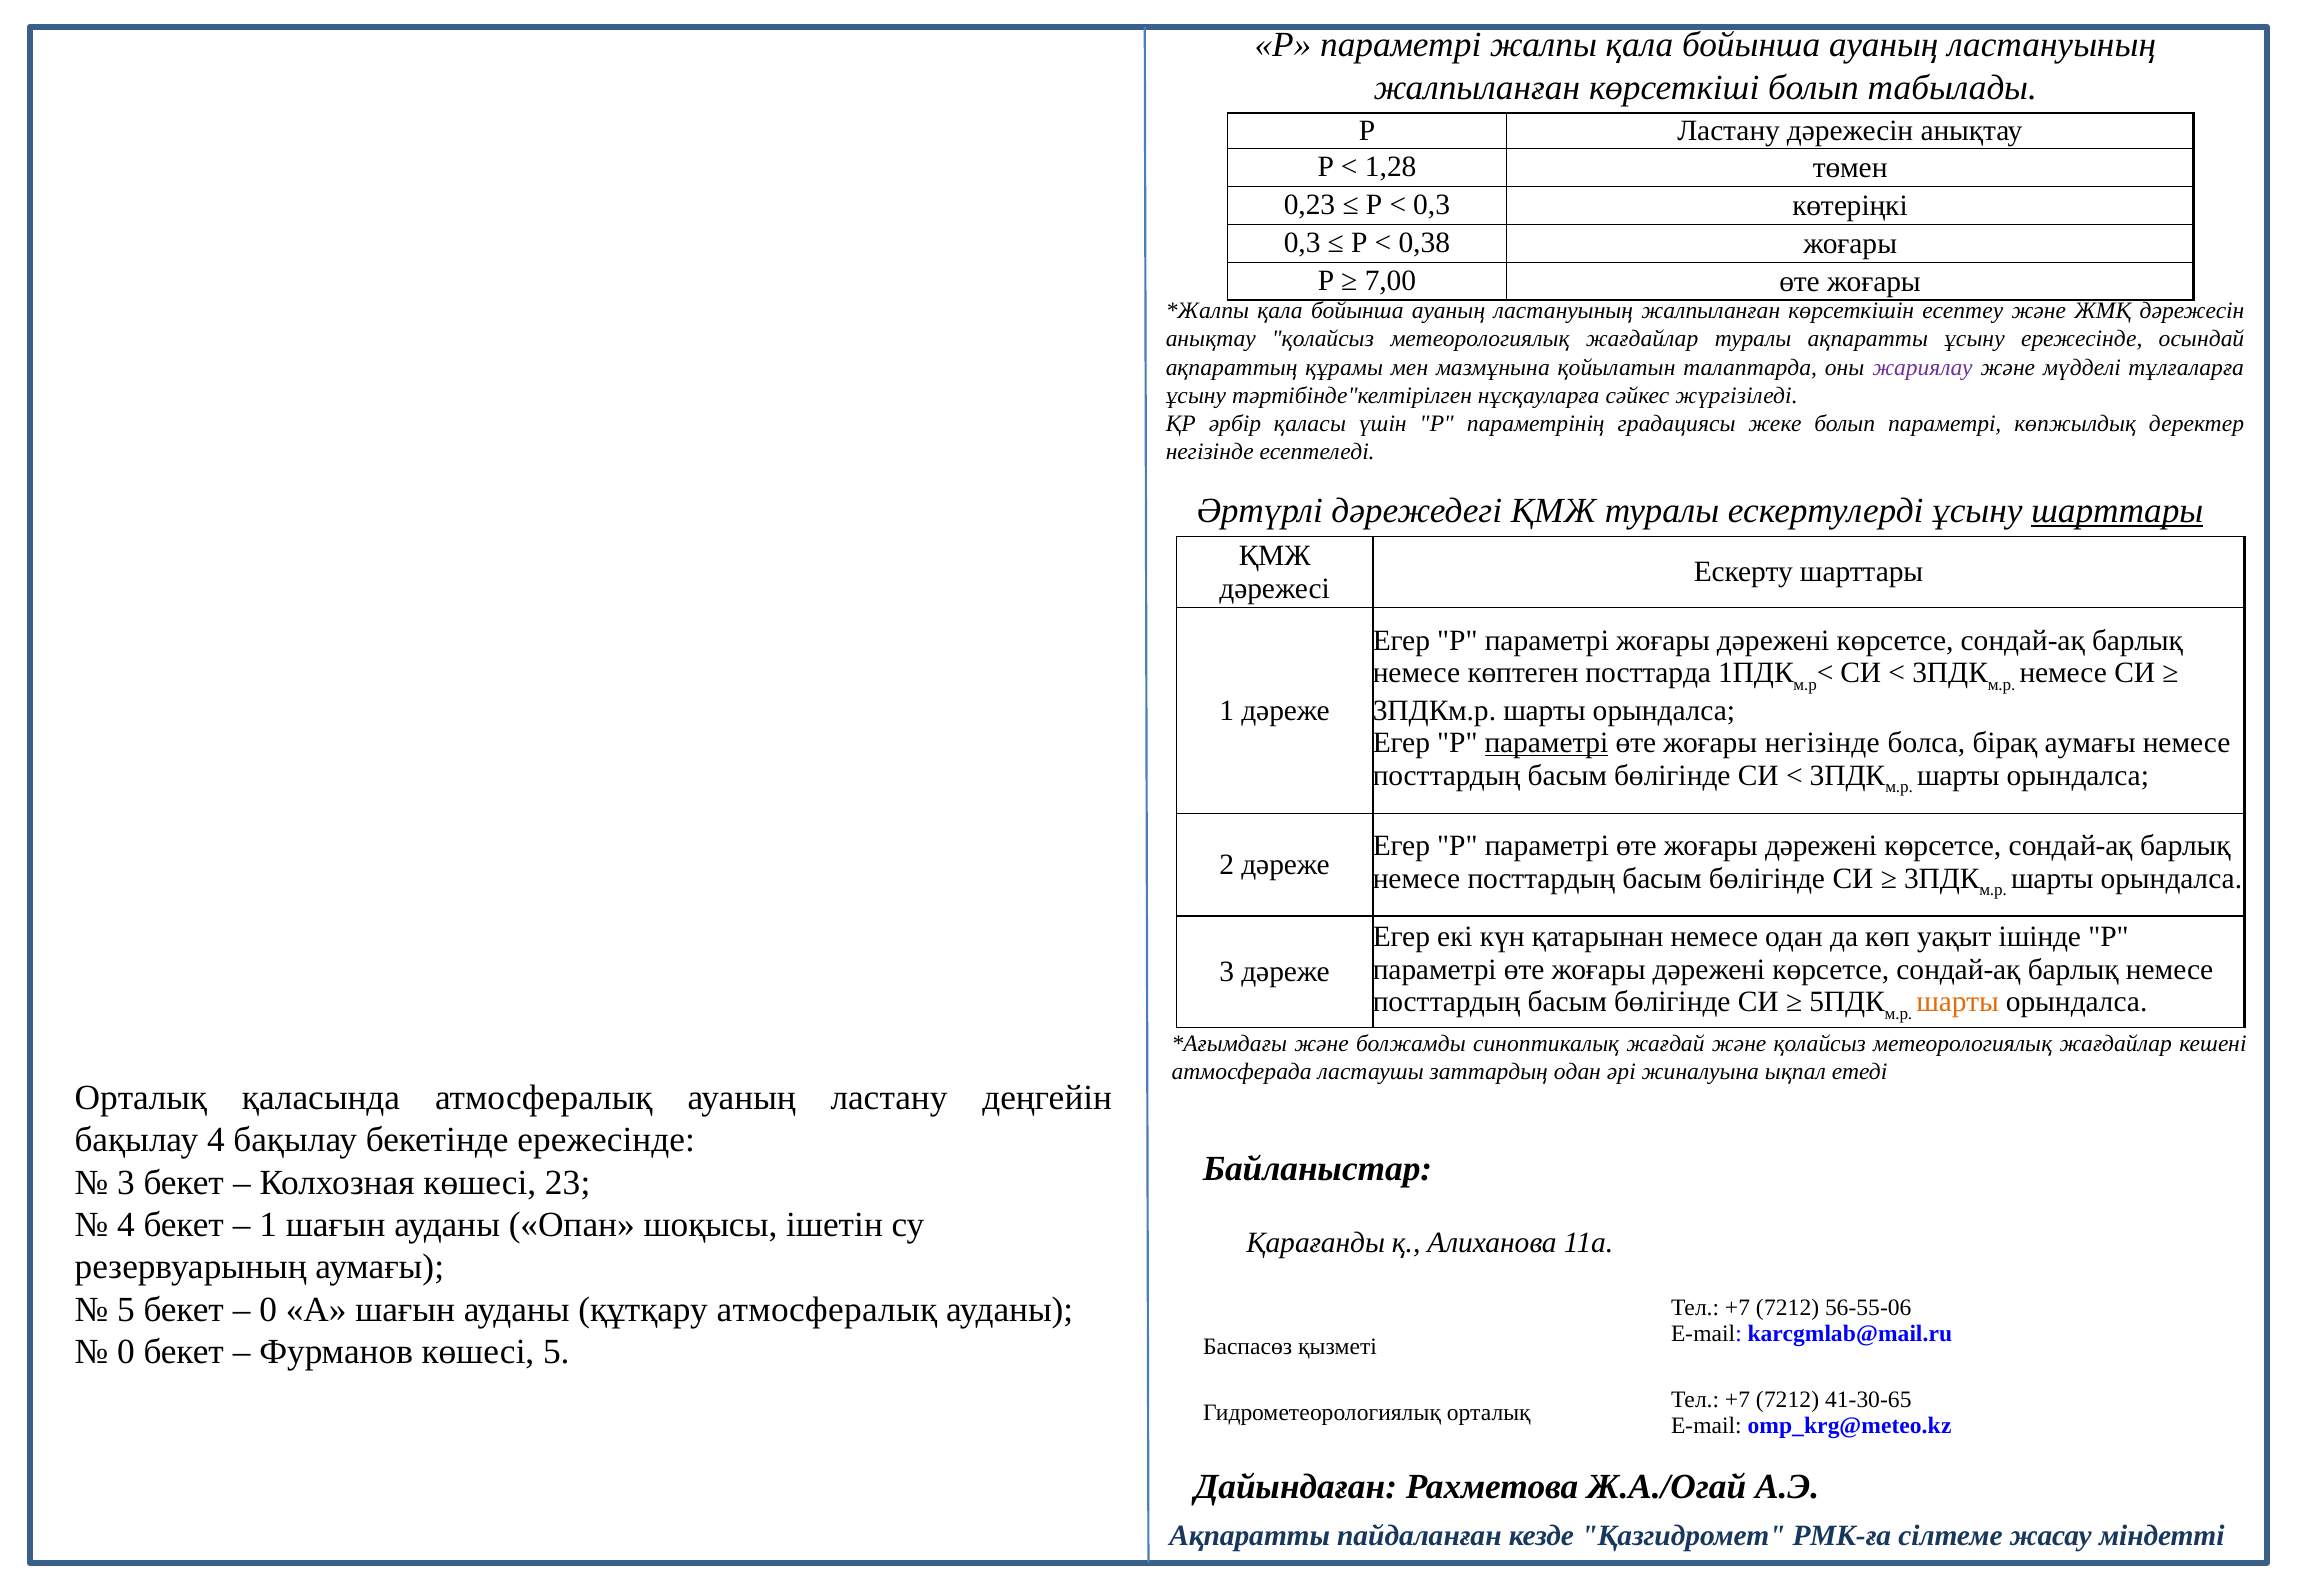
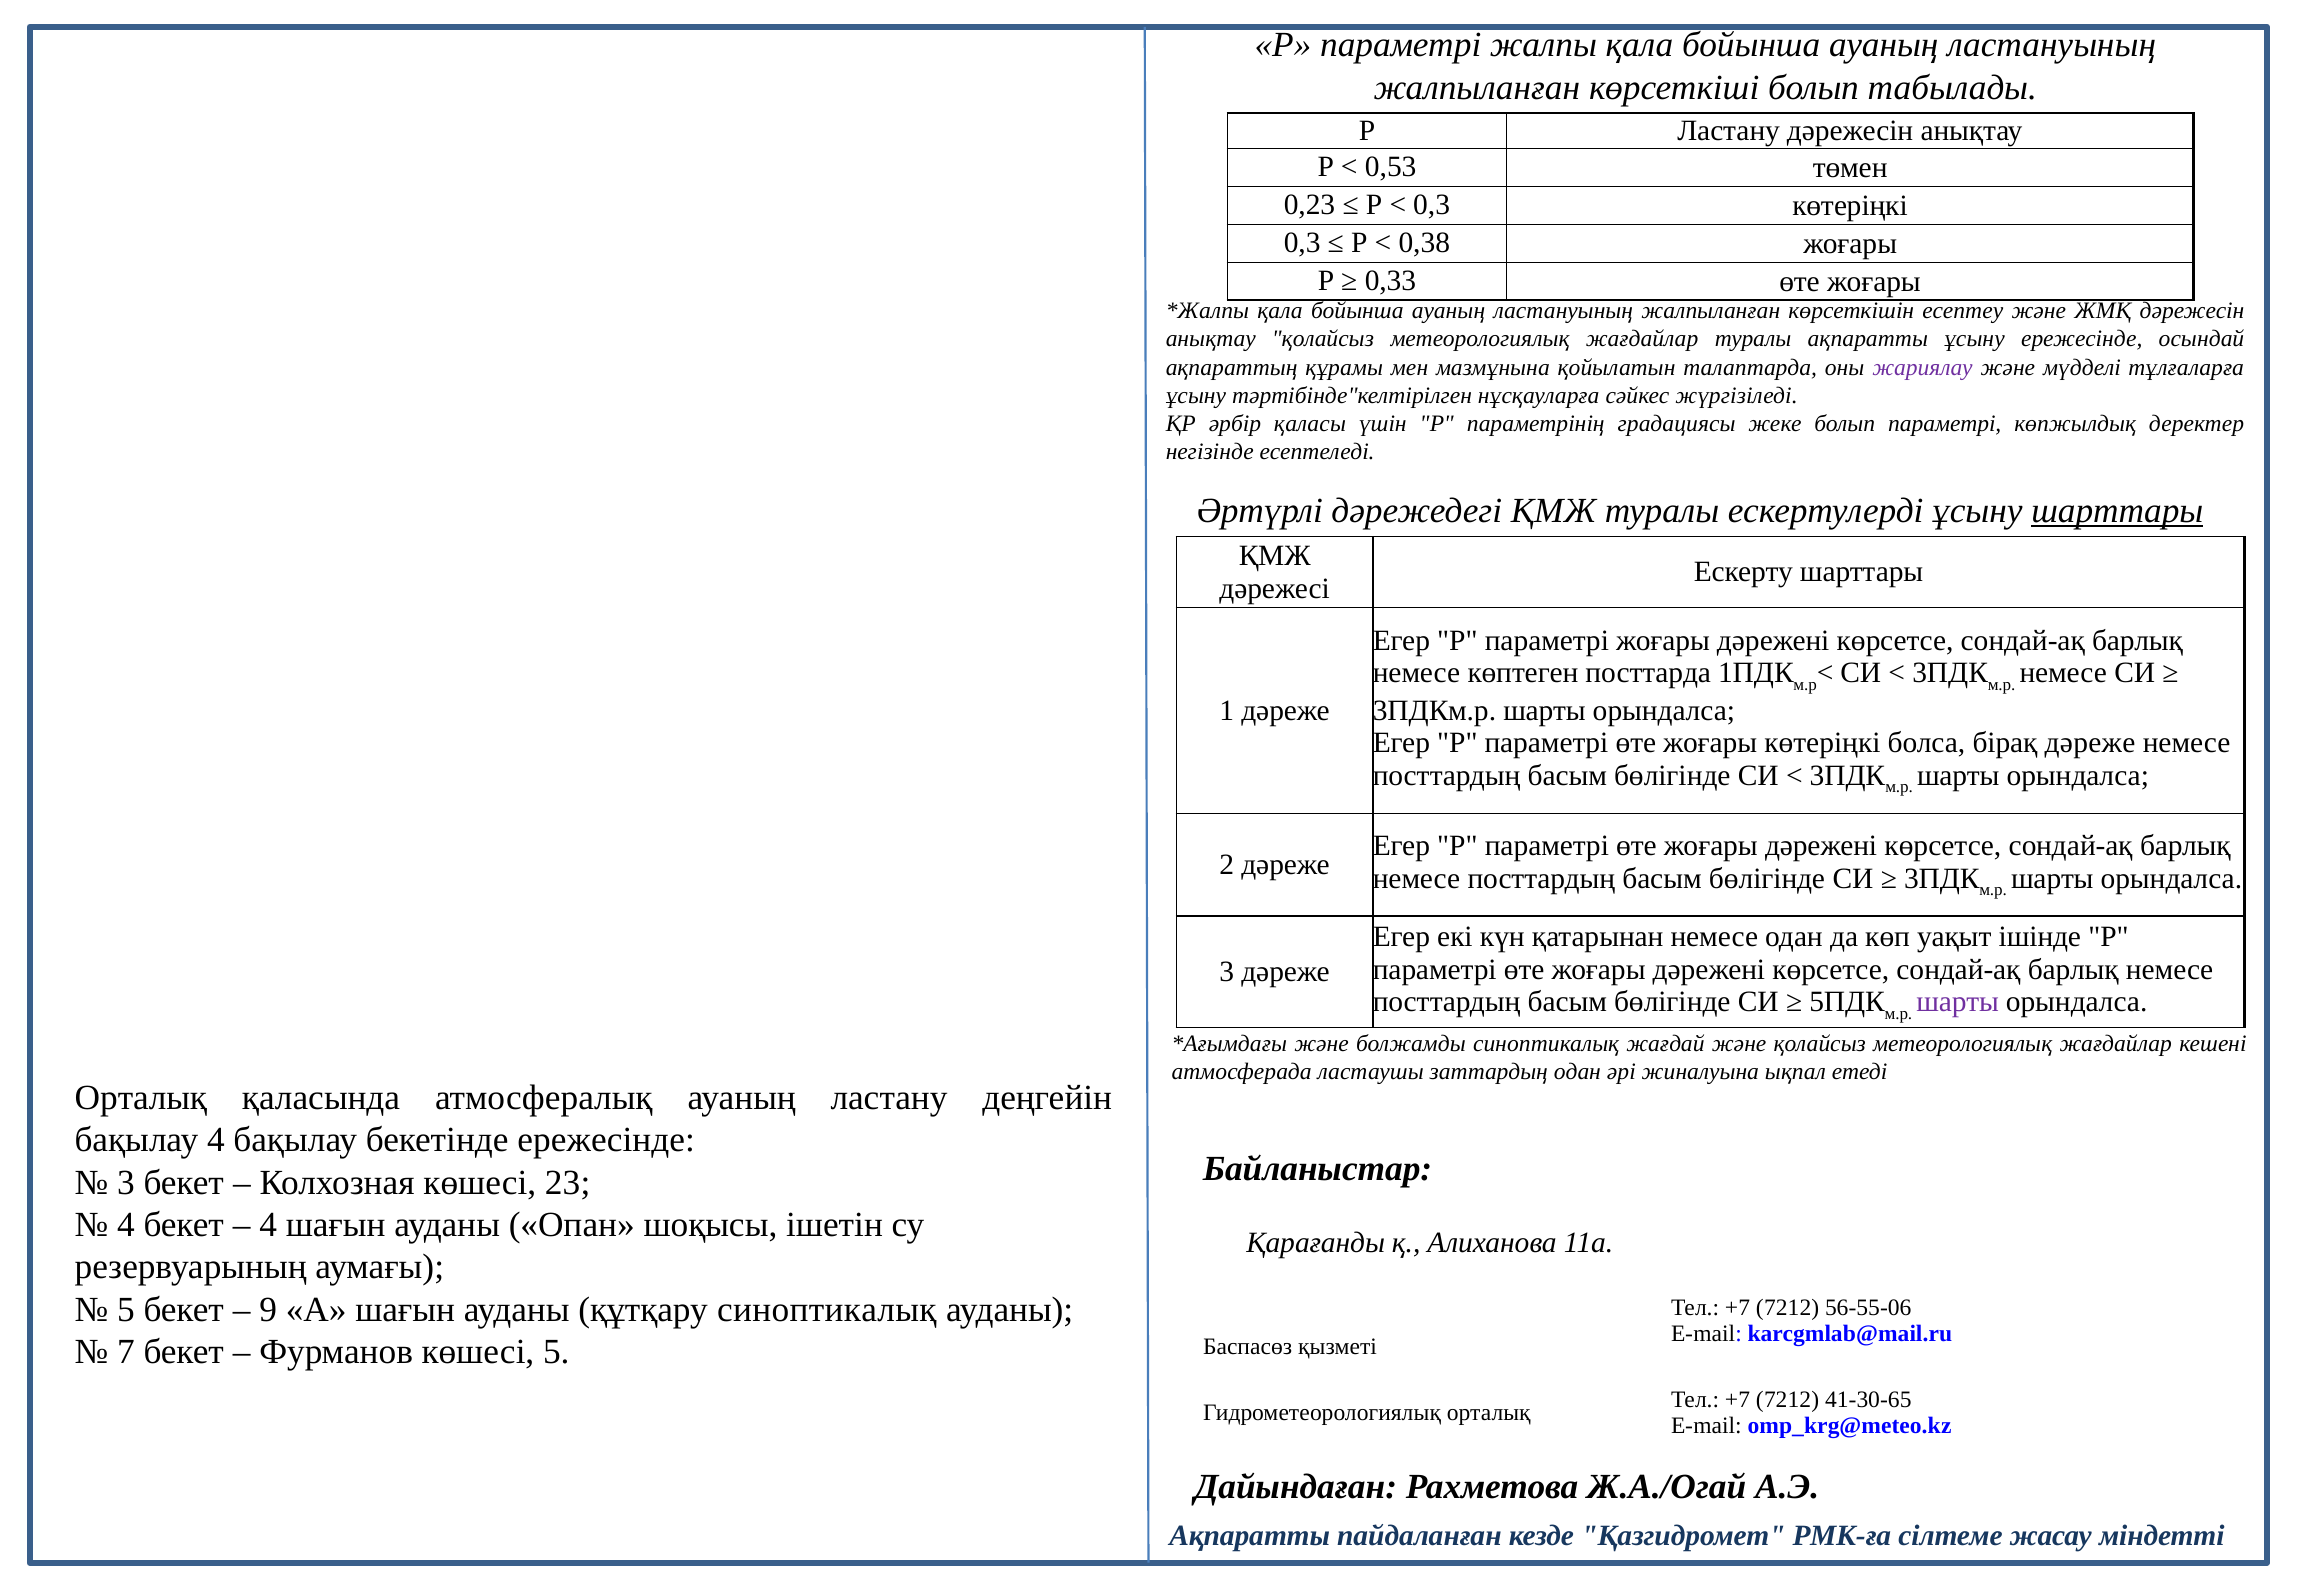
1,28: 1,28 -> 0,53
7,00: 7,00 -> 0,33
параметрі at (1546, 743) underline: present -> none
жоғары негізінде: негізінде -> көтеріңкі
бірақ аумағы: аумағы -> дәреже
шарты at (1958, 1002) colour: orange -> purple
1 at (268, 1225): 1 -> 4
0 at (268, 1310): 0 -> 9
құтқару атмосфералық: атмосфералық -> синоптикалық
0 at (126, 1352): 0 -> 7
